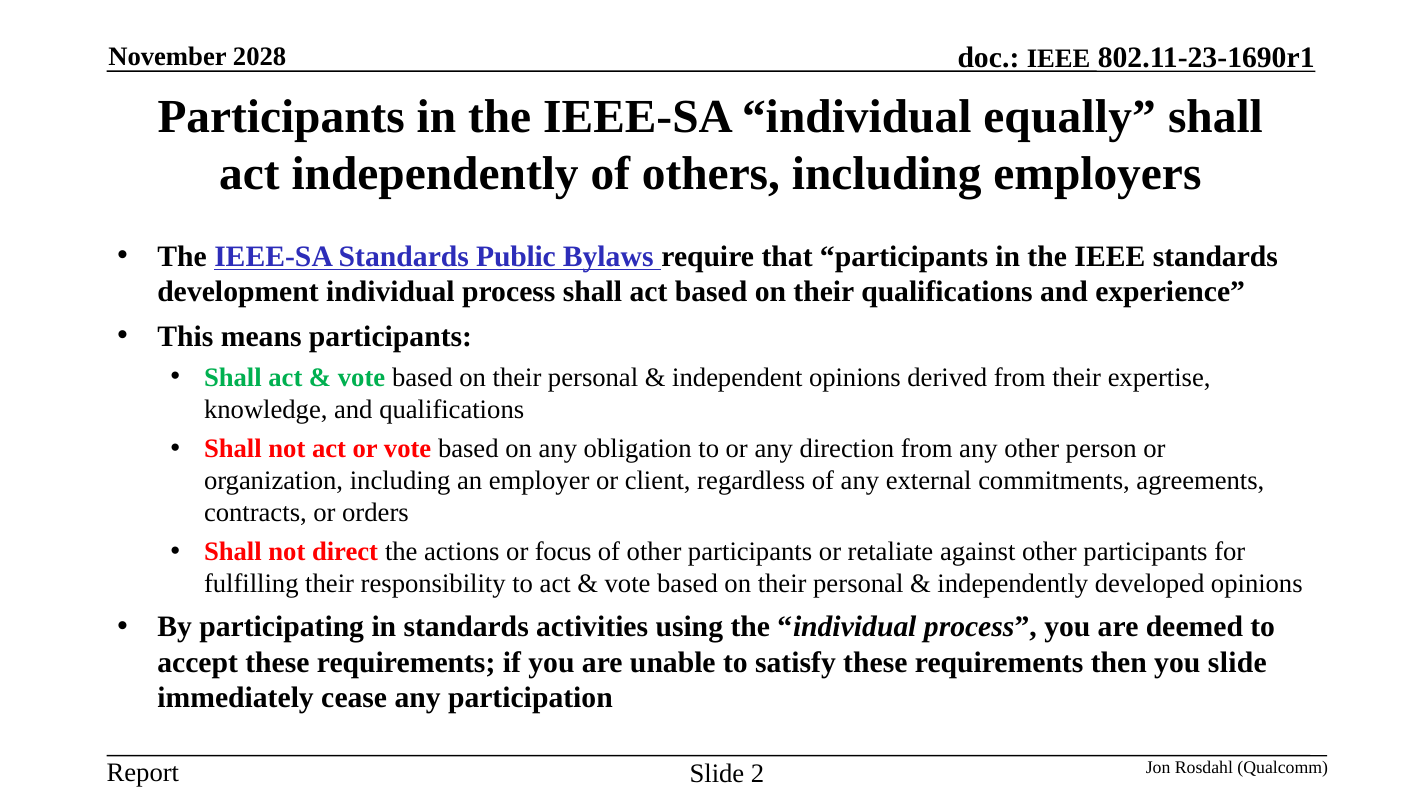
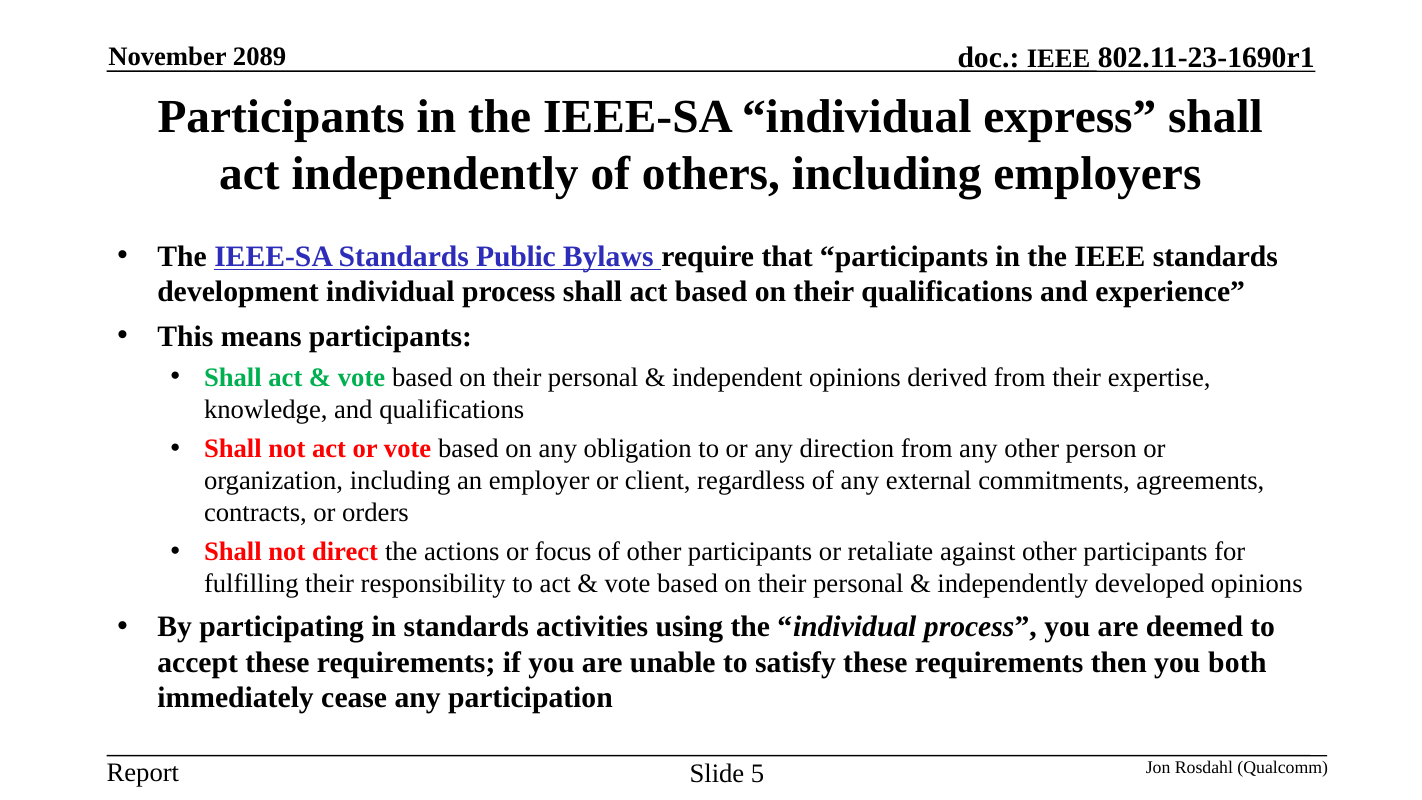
2028: 2028 -> 2089
equally: equally -> express
you slide: slide -> both
2: 2 -> 5
